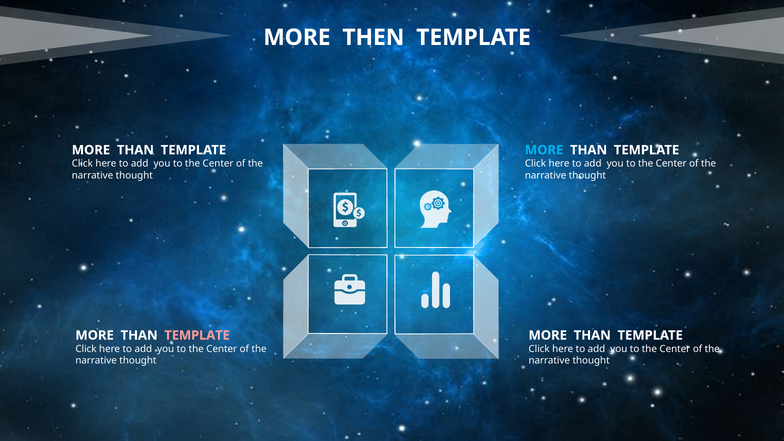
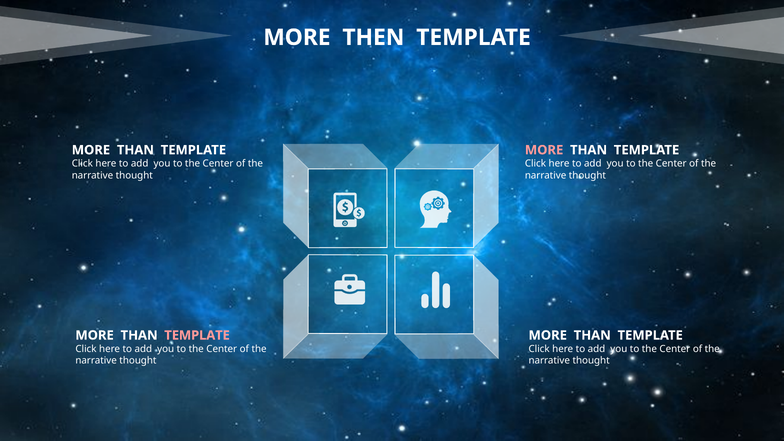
MORE at (544, 150) colour: light blue -> pink
